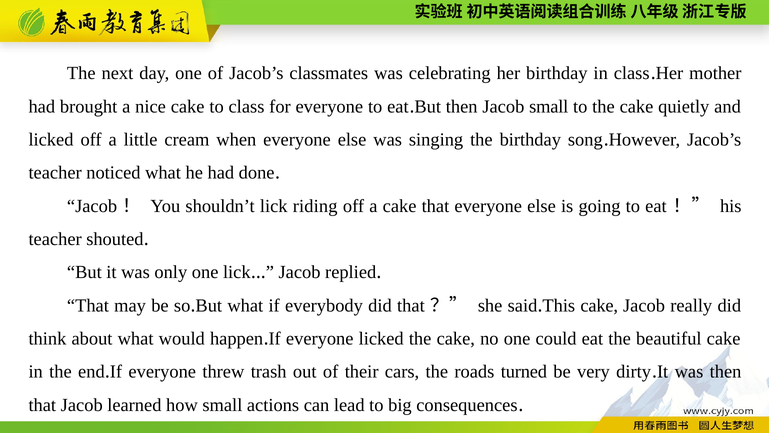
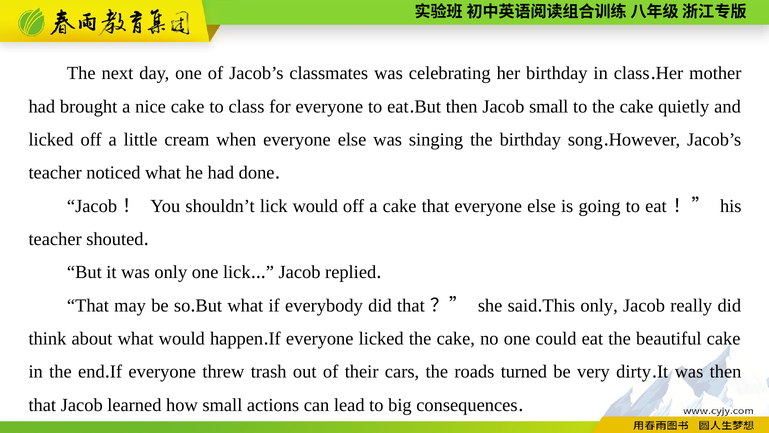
lick riding: riding -> would
cake at (599, 305): cake -> only
